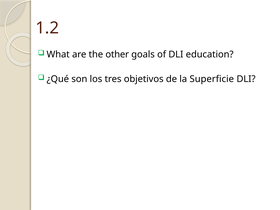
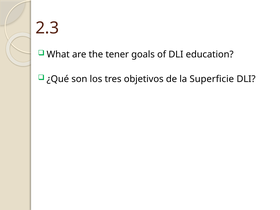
1.2: 1.2 -> 2.3
other: other -> tener
